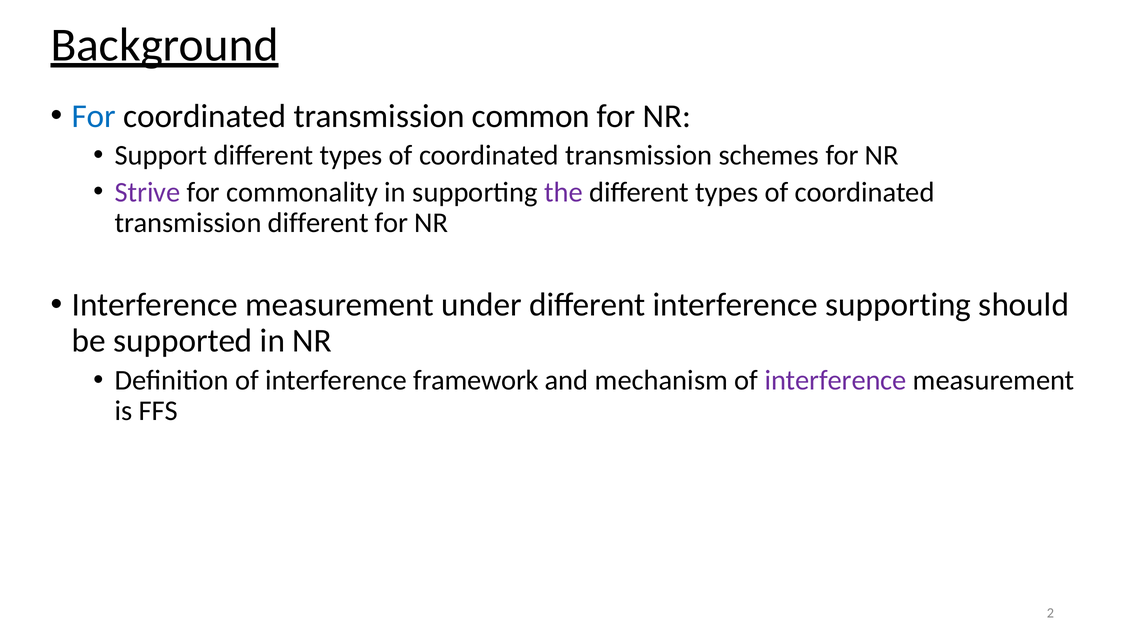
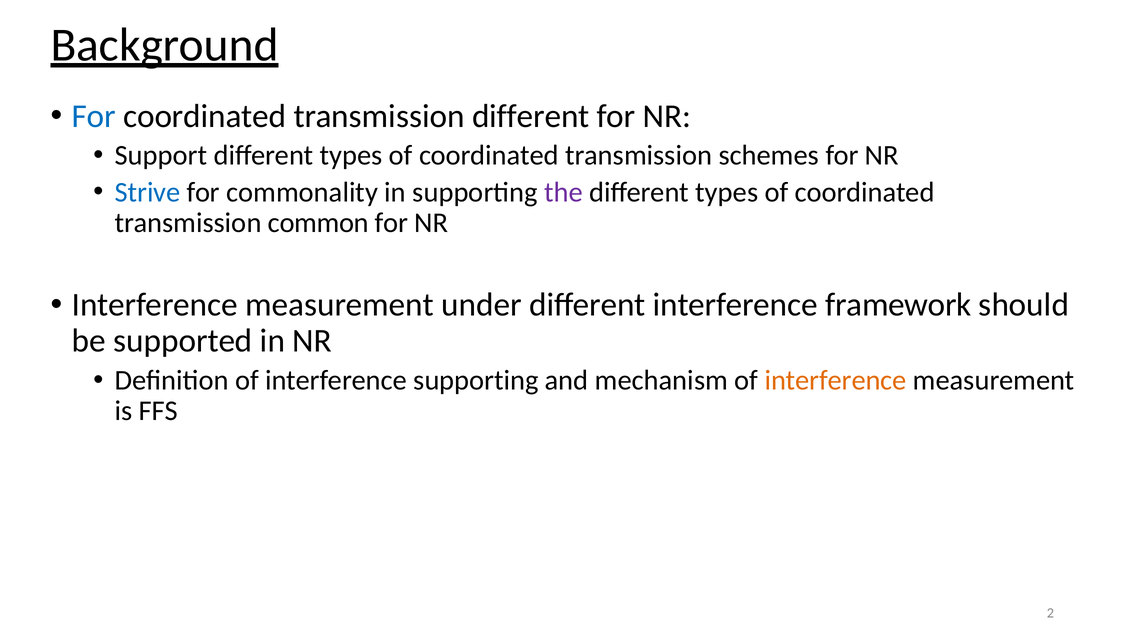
transmission common: common -> different
Strive colour: purple -> blue
transmission different: different -> common
interference supporting: supporting -> framework
interference framework: framework -> supporting
interference at (836, 380) colour: purple -> orange
